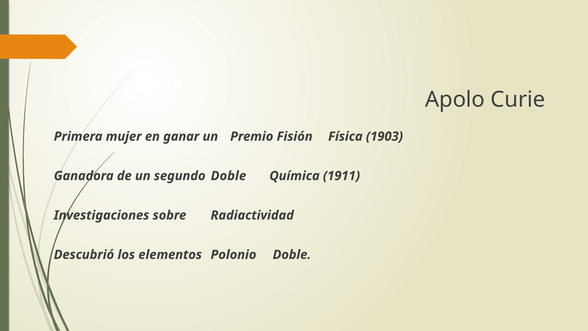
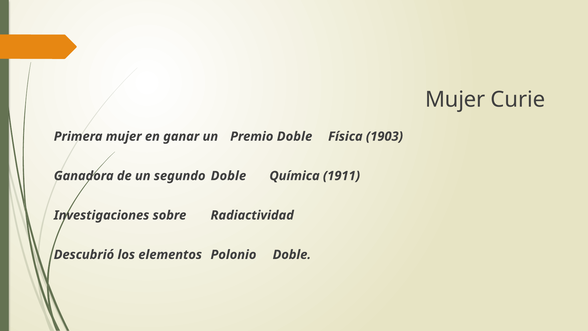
Apolo at (455, 99): Apolo -> Mujer
Premio Fisión: Fisión -> Doble
